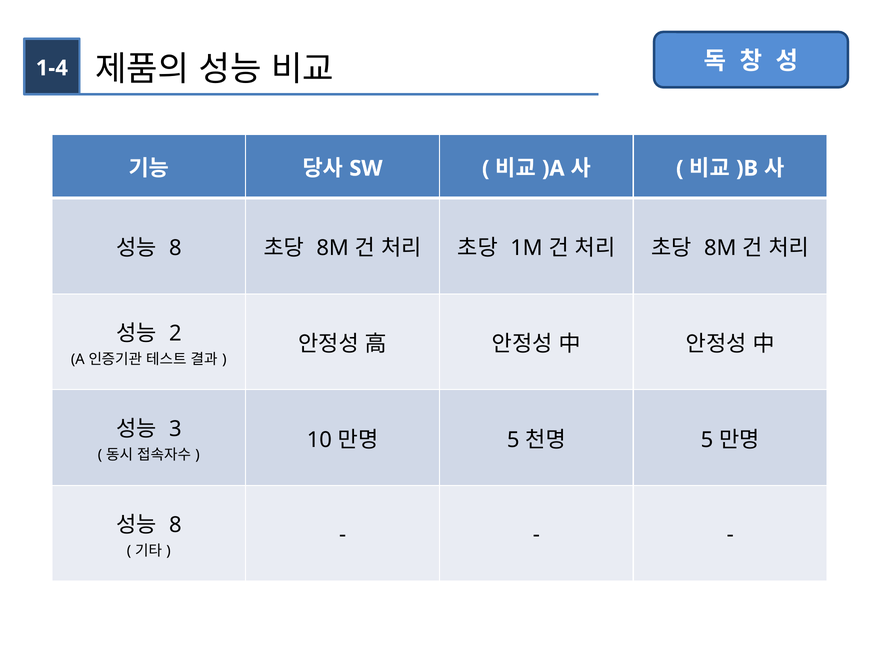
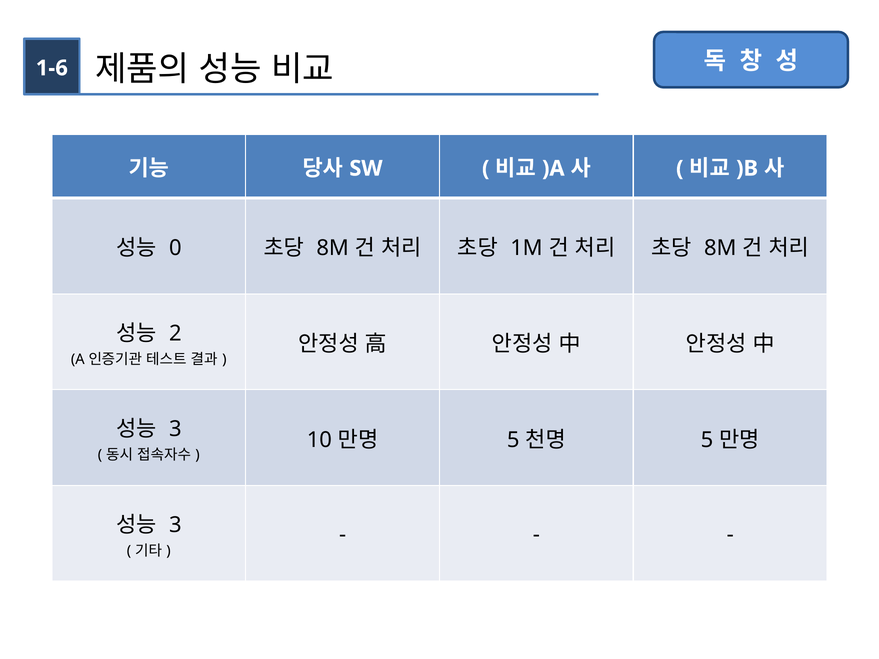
1-4: 1-4 -> 1-6
8 at (175, 248): 8 -> 0
8 at (175, 525): 8 -> 3
